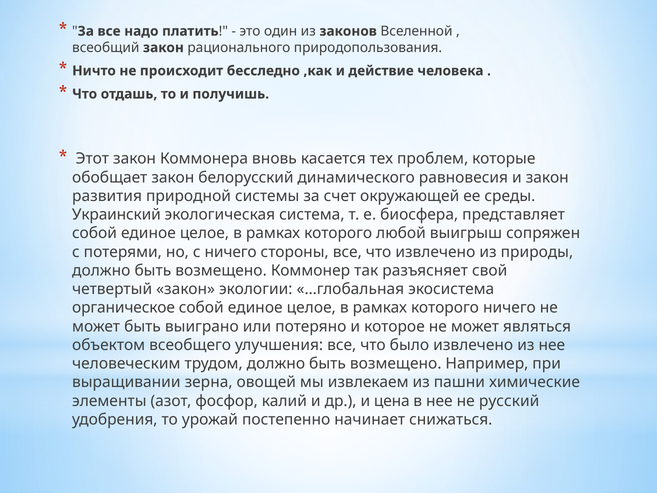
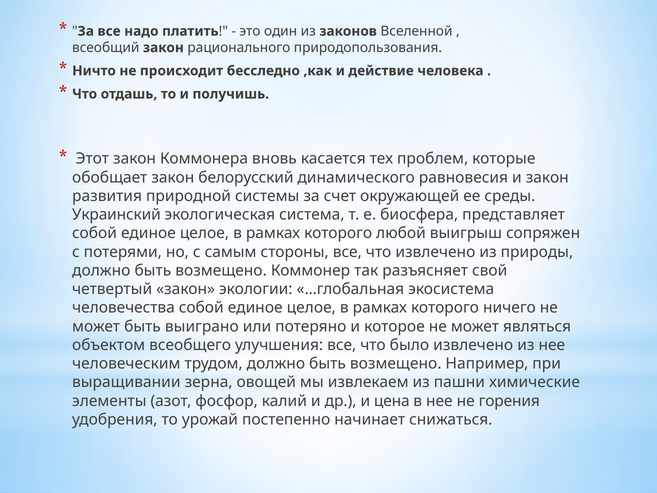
с ничего: ничего -> самым
органическое: органическое -> человечества
русский: русский -> горения
